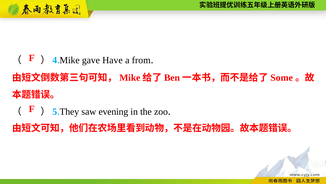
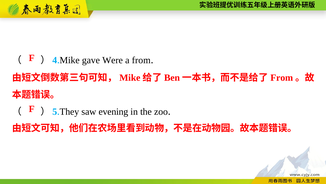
Have: Have -> Were
Some at (282, 77): Some -> From
